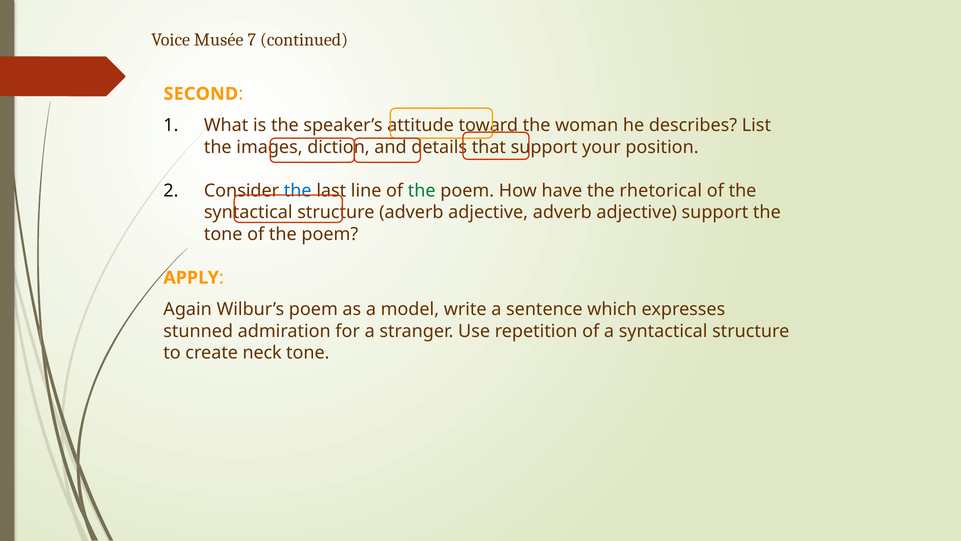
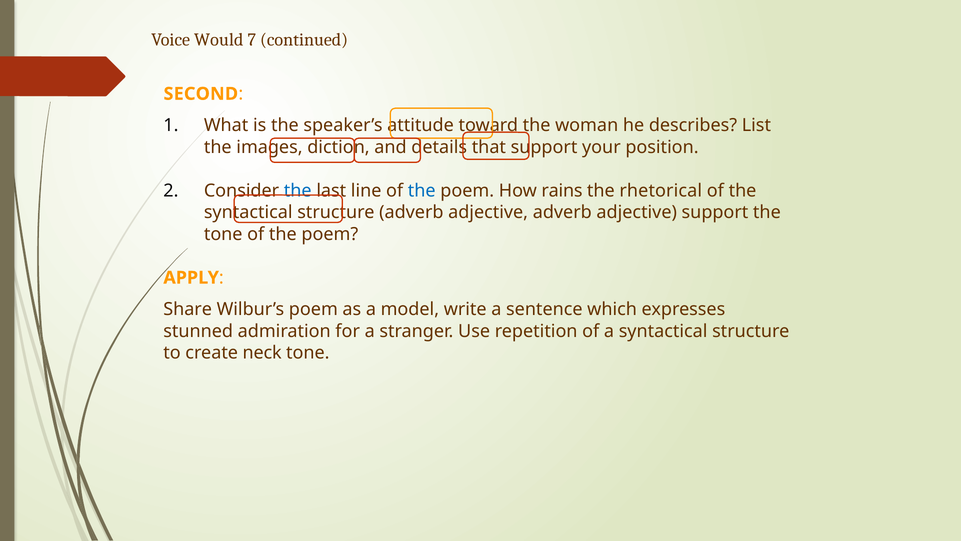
Musée: Musée -> Would
the at (422, 191) colour: green -> blue
have: have -> rains
Again: Again -> Share
